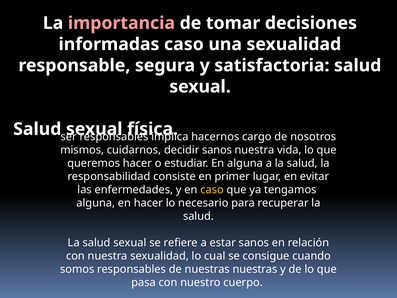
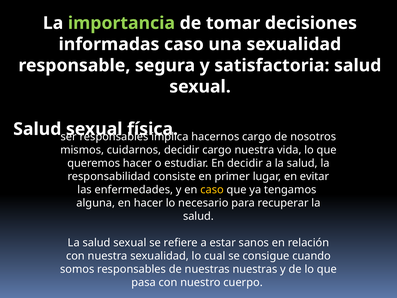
importancia colour: pink -> light green
decidir sanos: sanos -> cargo
En alguna: alguna -> decidir
